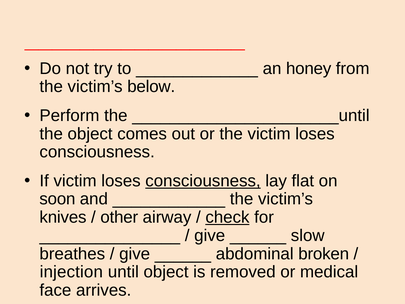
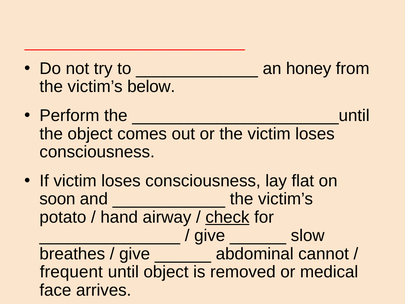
consciousness at (203, 181) underline: present -> none
knives: knives -> potato
other: other -> hand
broken: broken -> cannot
injection: injection -> frequent
